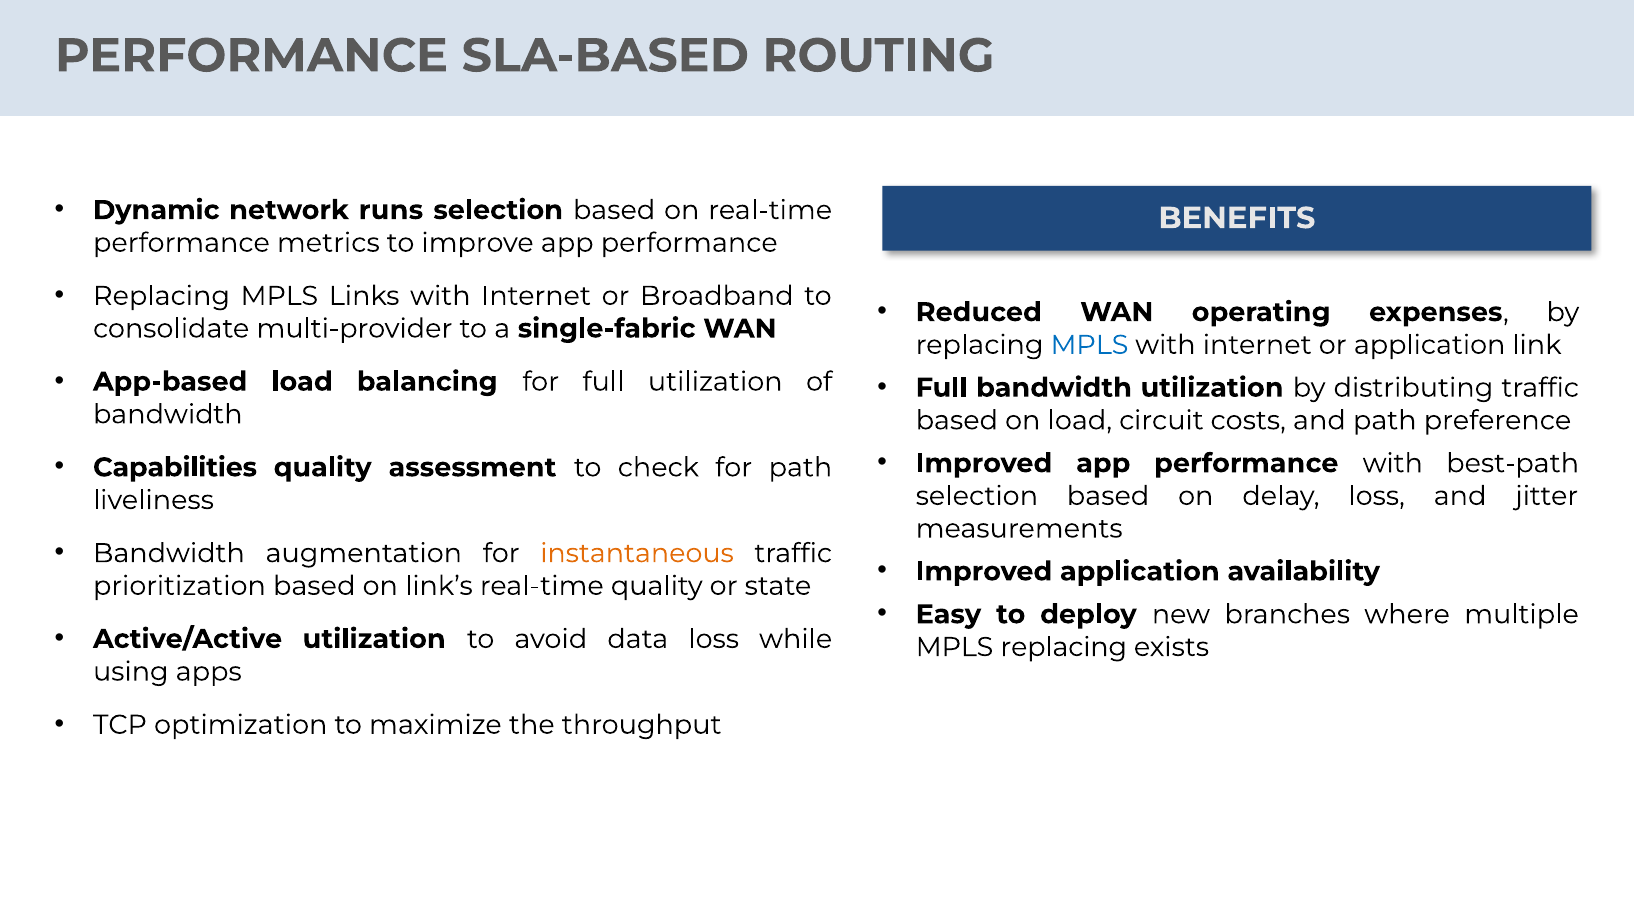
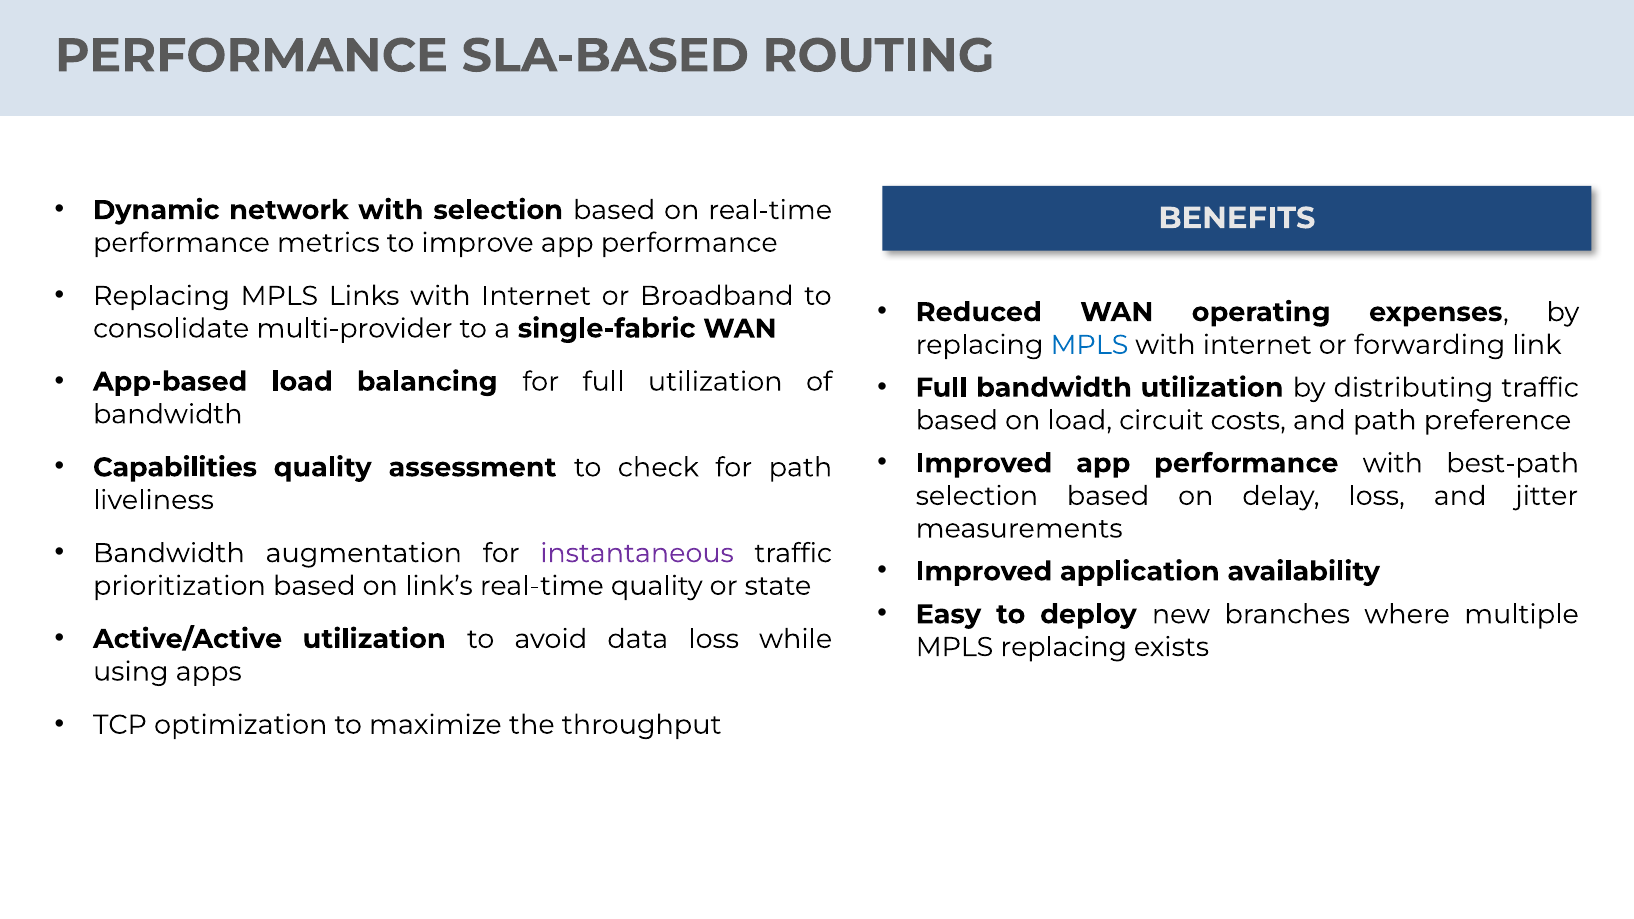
network runs: runs -> with
or application: application -> forwarding
instantaneous colour: orange -> purple
